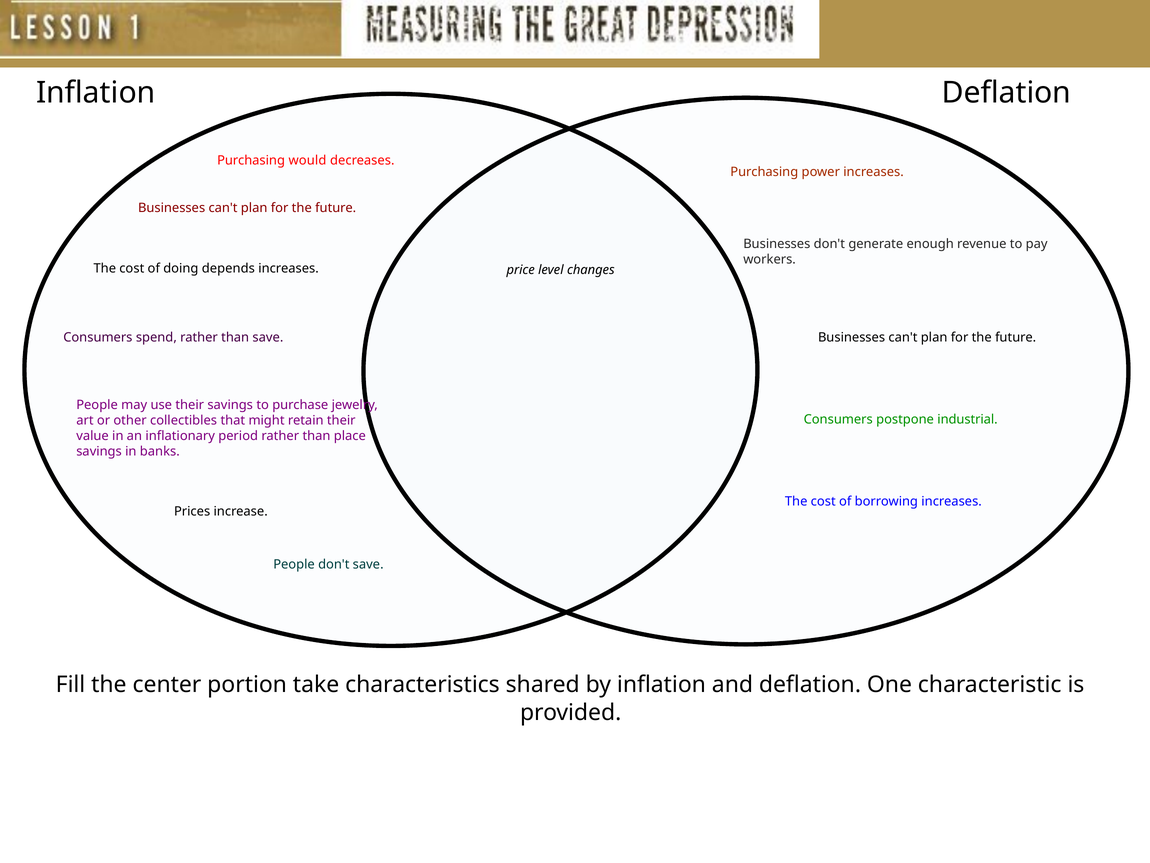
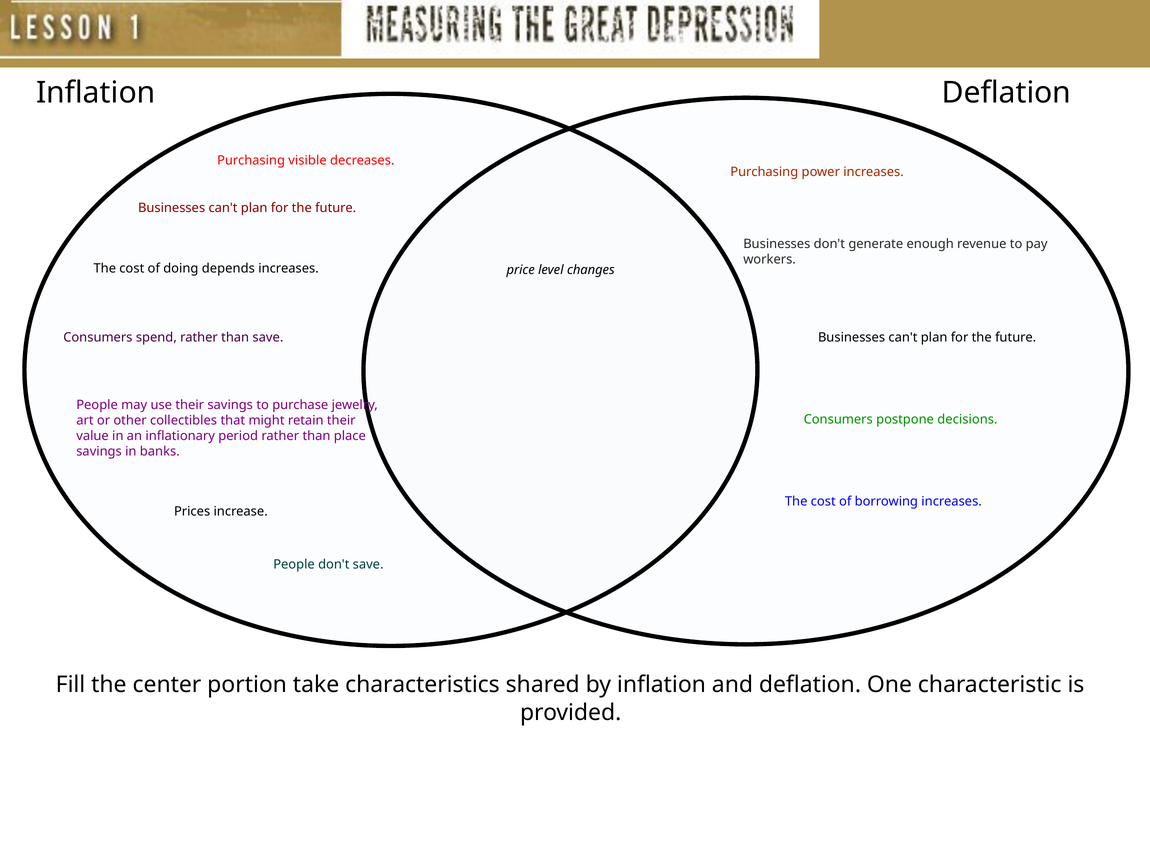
would: would -> visible
industrial: industrial -> decisions
